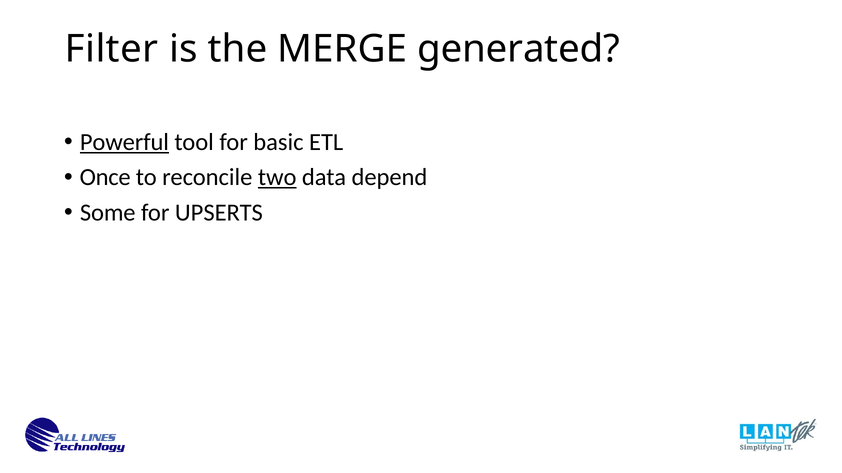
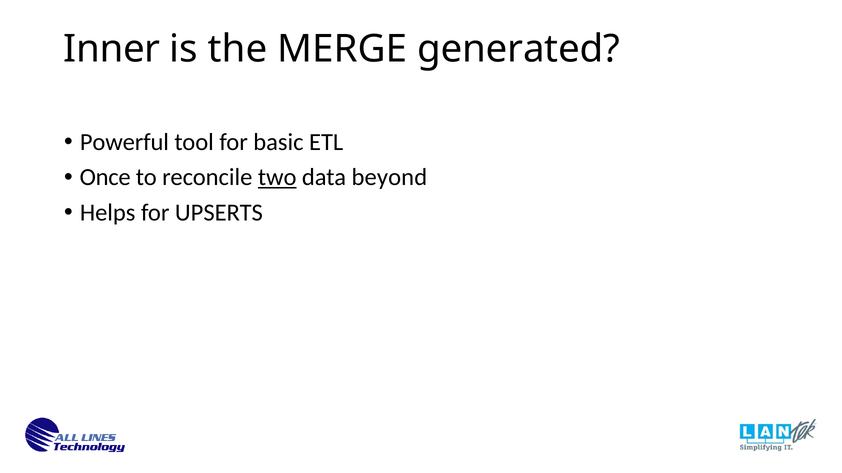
Filter: Filter -> Inner
Powerful underline: present -> none
depend: depend -> beyond
Some: Some -> Helps
